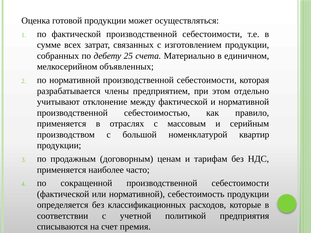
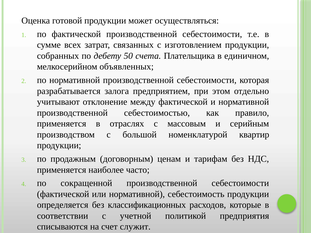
25: 25 -> 50
Материально: Материально -> Плательщика
члены: члены -> залога
премия: премия -> служит
